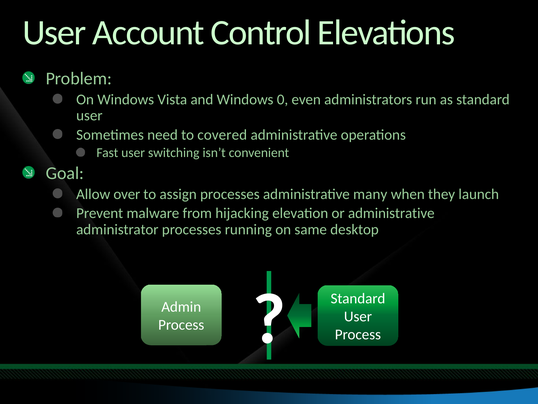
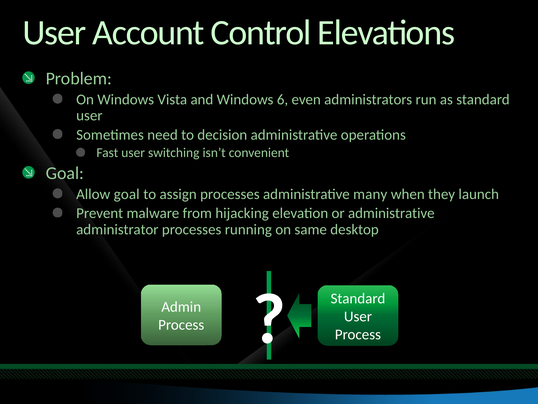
0: 0 -> 6
covered: covered -> decision
Allow over: over -> goal
